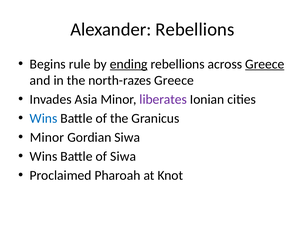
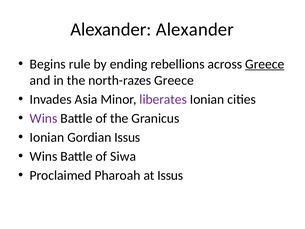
Alexander Rebellions: Rebellions -> Alexander
ending underline: present -> none
Wins at (44, 118) colour: blue -> purple
Minor at (47, 137): Minor -> Ionian
Gordian Siwa: Siwa -> Issus
at Knot: Knot -> Issus
